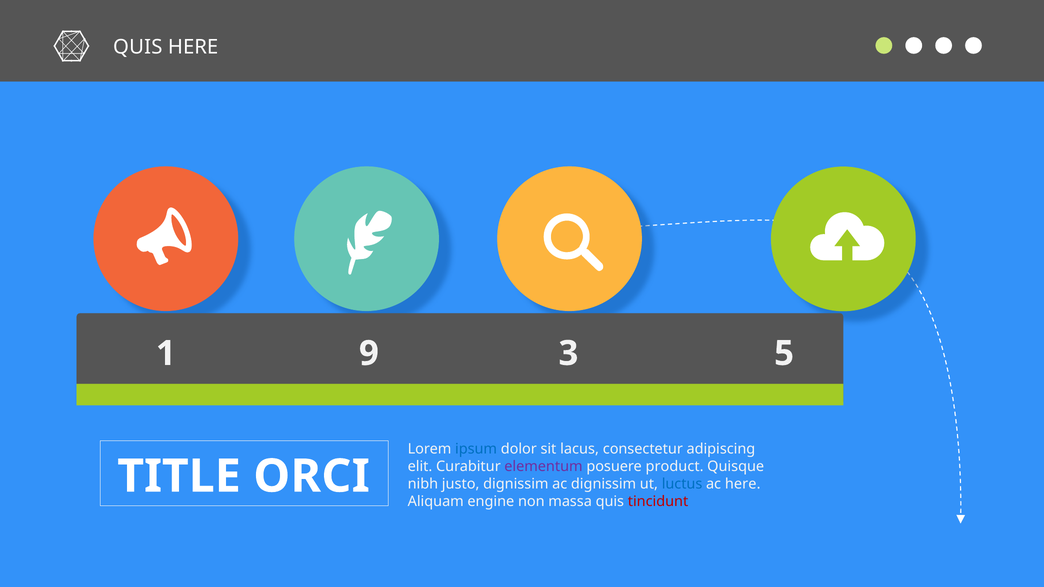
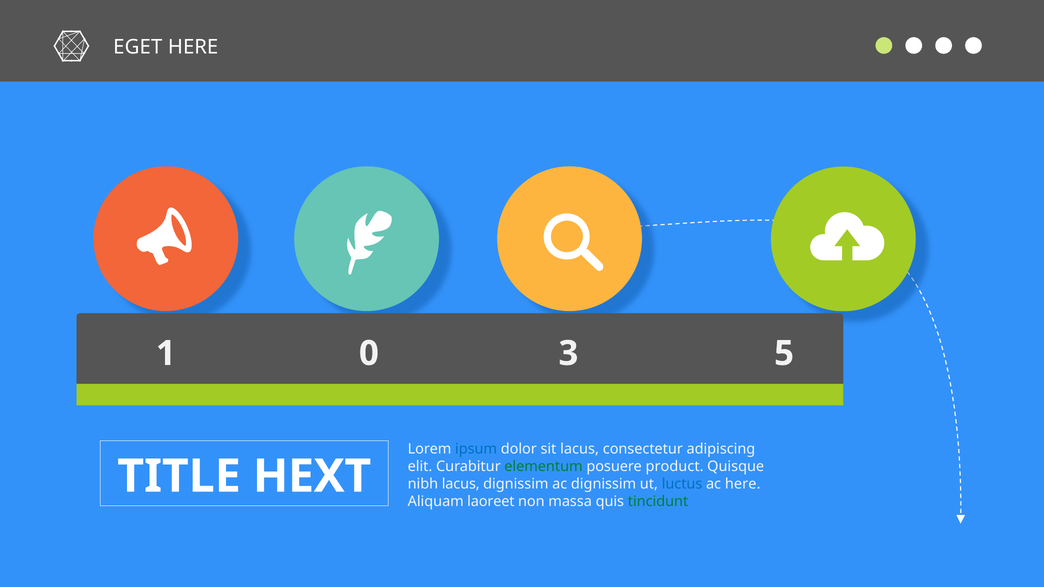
QUIS at (138, 47): QUIS -> EGET
9: 9 -> 0
elementum colour: purple -> green
ORCI: ORCI -> HEXT
nibh justo: justo -> lacus
engine: engine -> laoreet
tincidunt colour: red -> green
